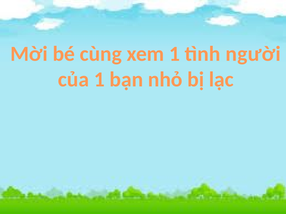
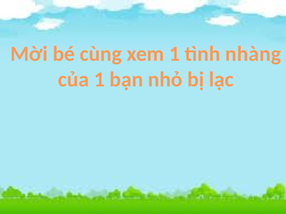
người: người -> nhàng
